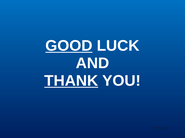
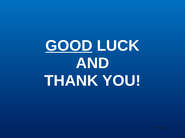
THANK underline: present -> none
